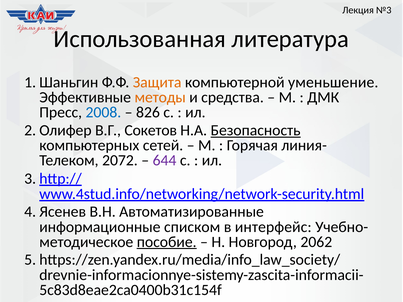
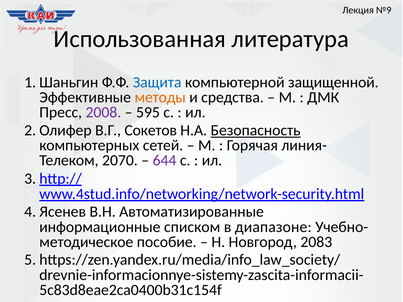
№3: №3 -> №9
Защита colour: orange -> blue
уменьшение: уменьшение -> защищенной
2008 colour: blue -> purple
826: 826 -> 595
2072: 2072 -> 2070
интерфейс: интерфейс -> диапазоне
пособие underline: present -> none
2062: 2062 -> 2083
